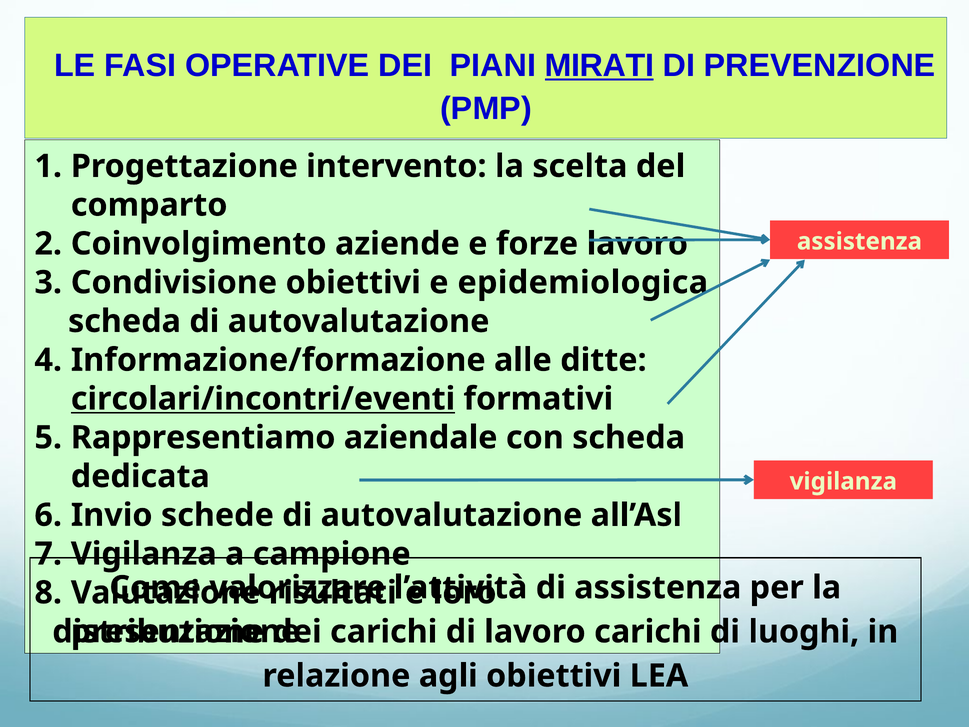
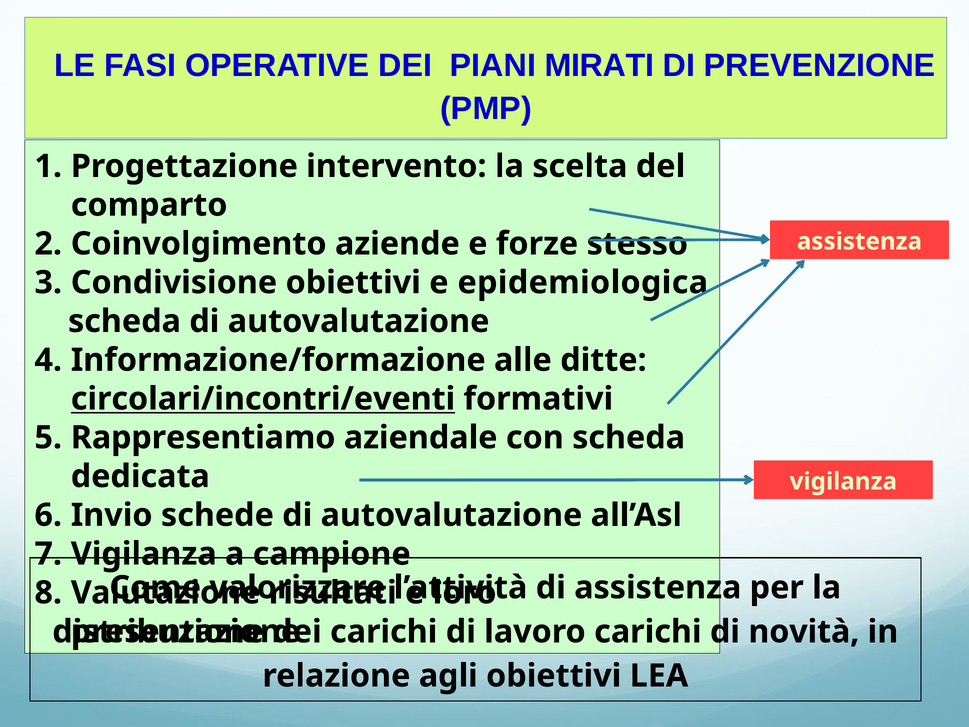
MIRATI underline: present -> none
forze lavoro: lavoro -> stesso
luoghi: luoghi -> novità
